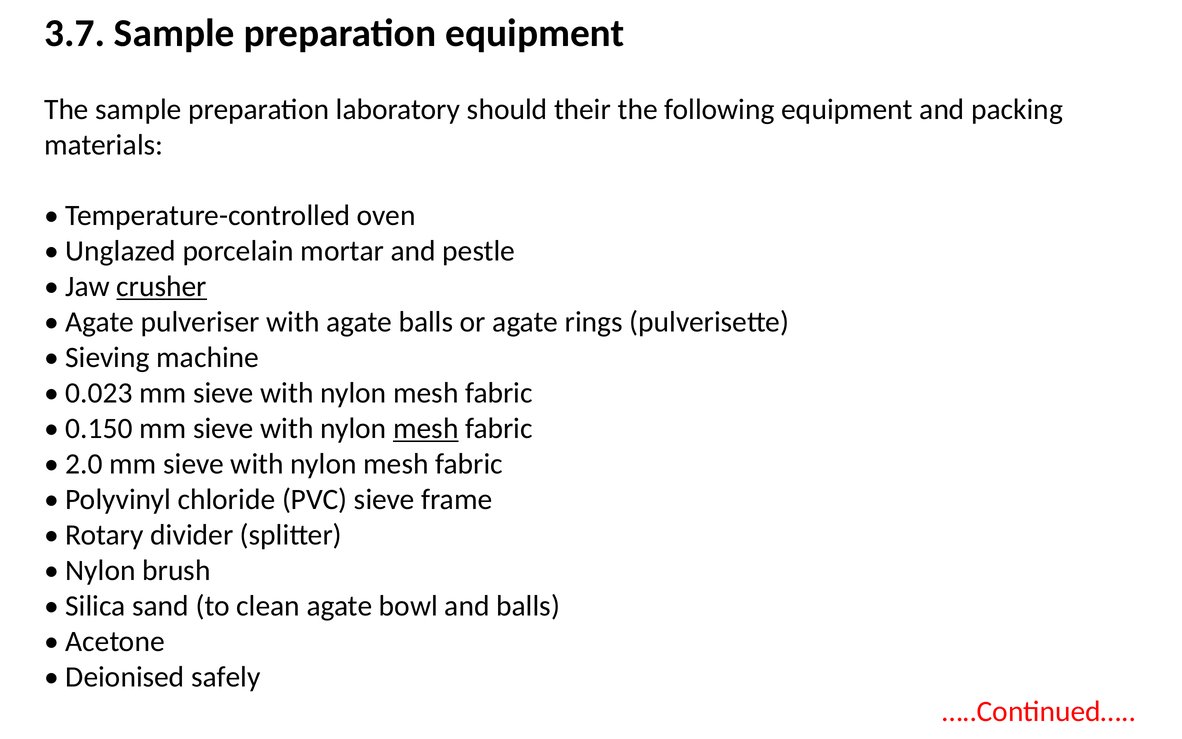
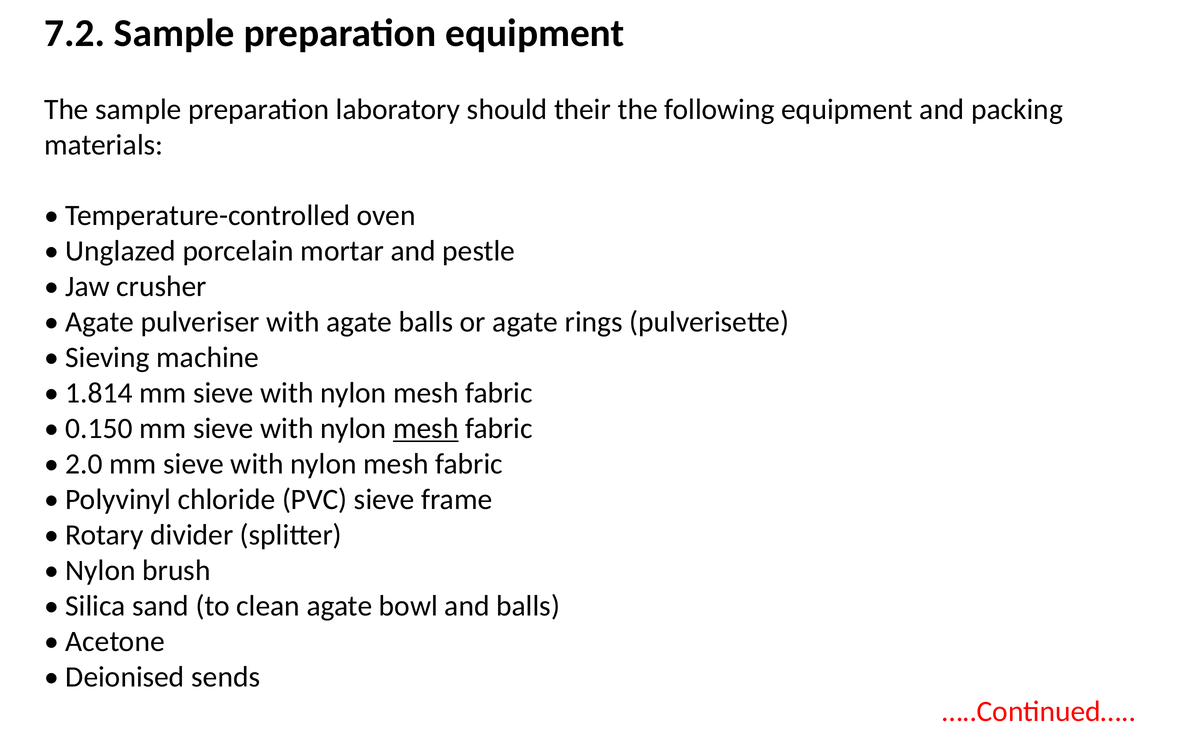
3.7: 3.7 -> 7.2
crusher underline: present -> none
0.023: 0.023 -> 1.814
safely: safely -> sends
